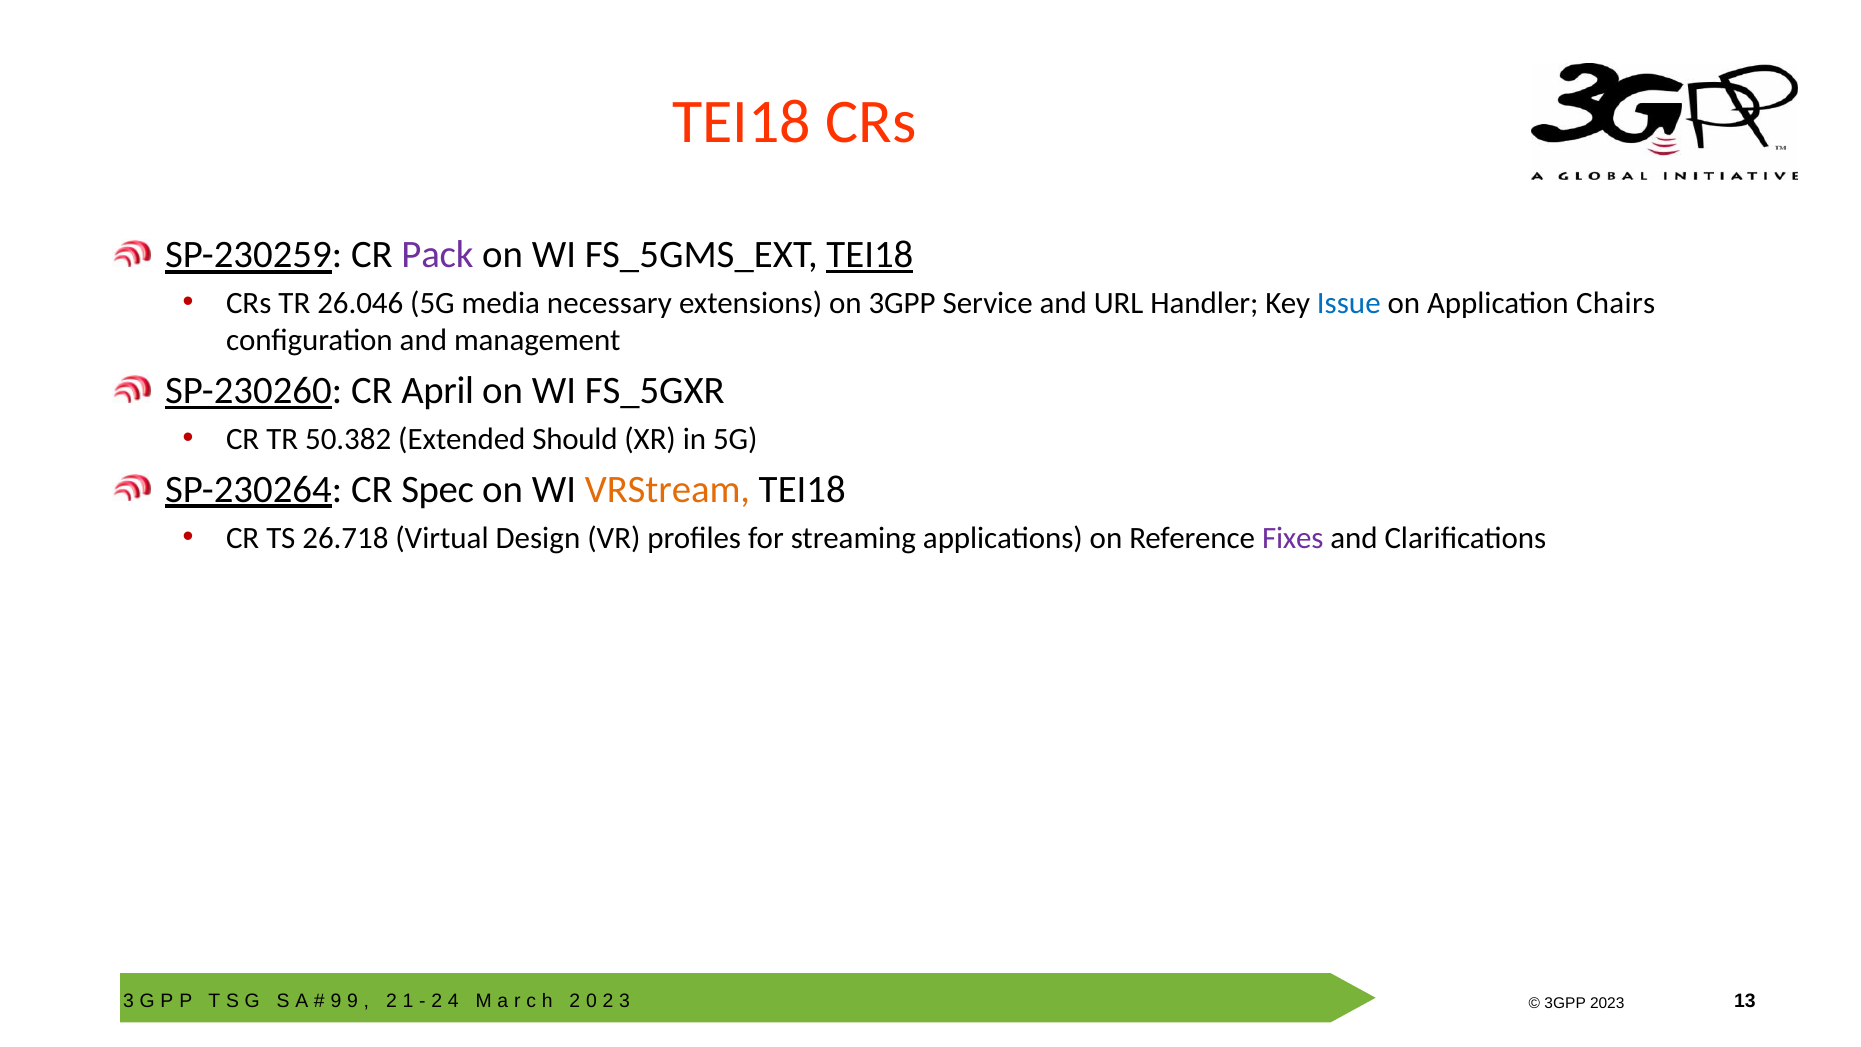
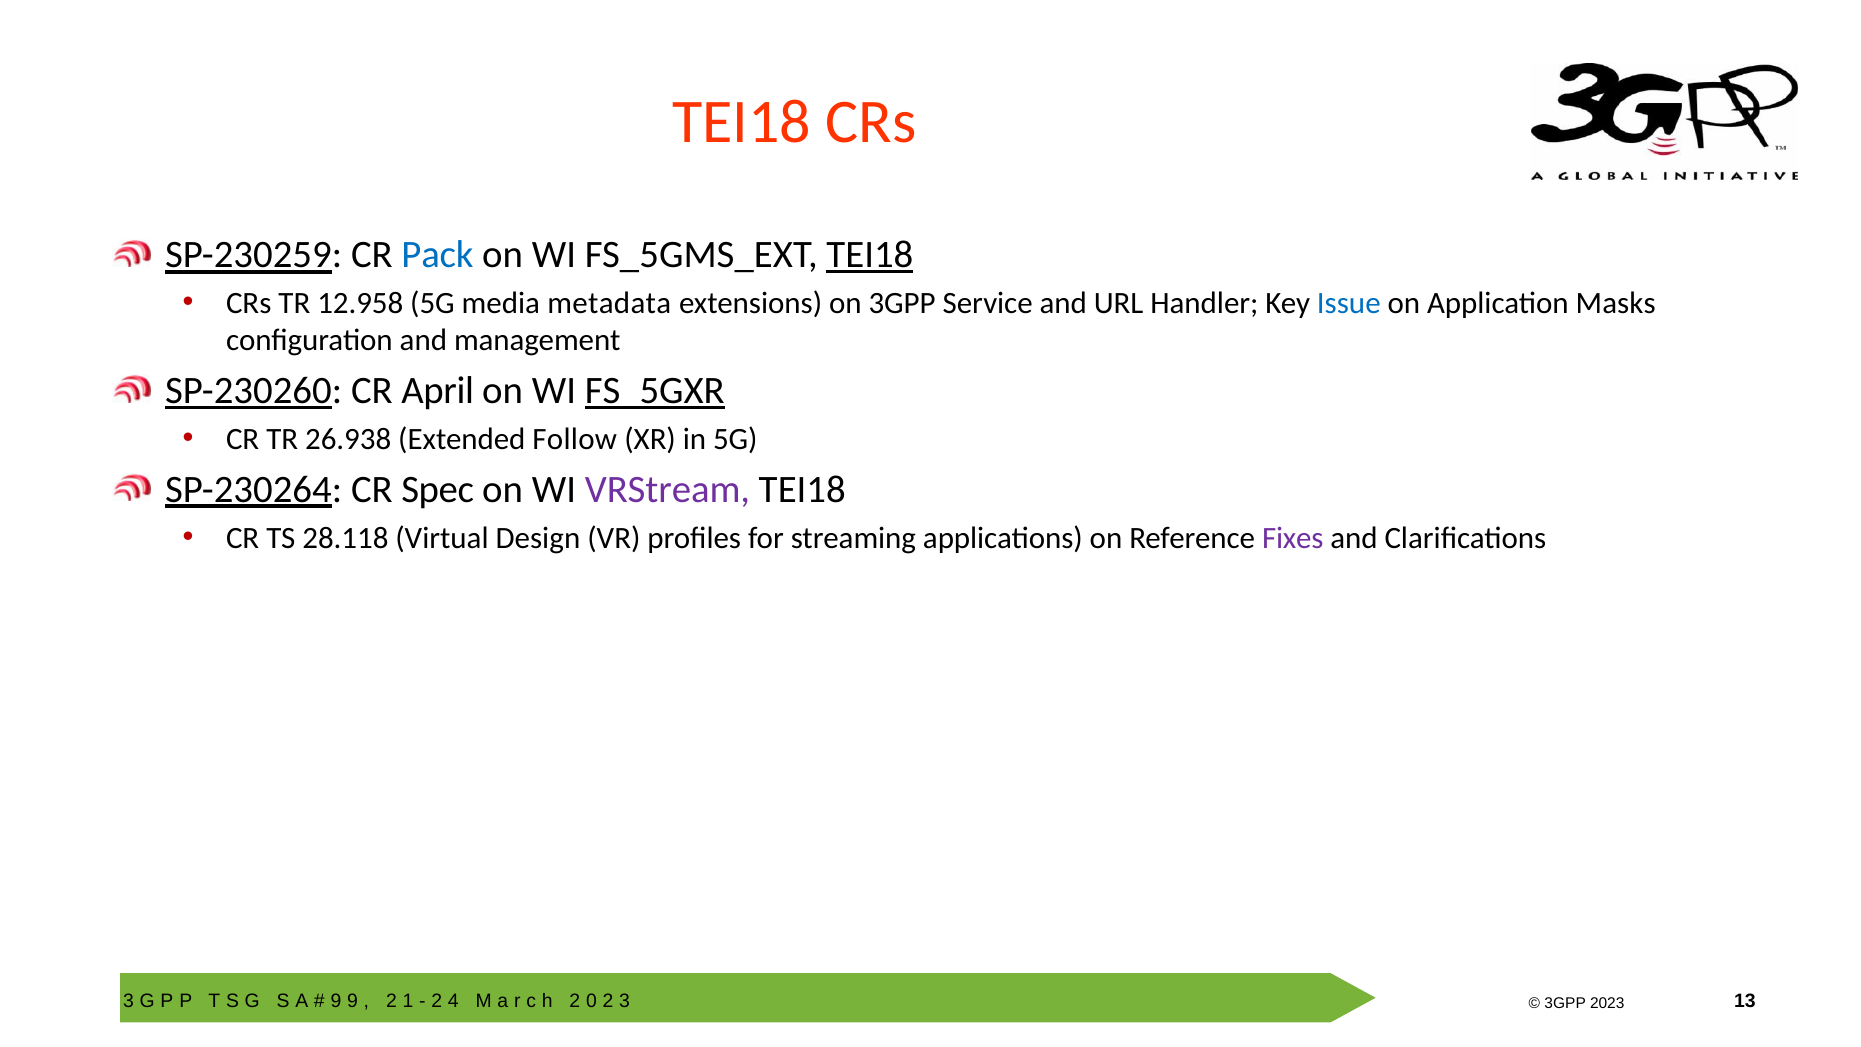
Pack colour: purple -> blue
26.046: 26.046 -> 12.958
necessary: necessary -> metadata
Chairs: Chairs -> Masks
FS_5GXR underline: none -> present
50.382: 50.382 -> 26.938
Should: Should -> Follow
VRStream colour: orange -> purple
26.718: 26.718 -> 28.118
